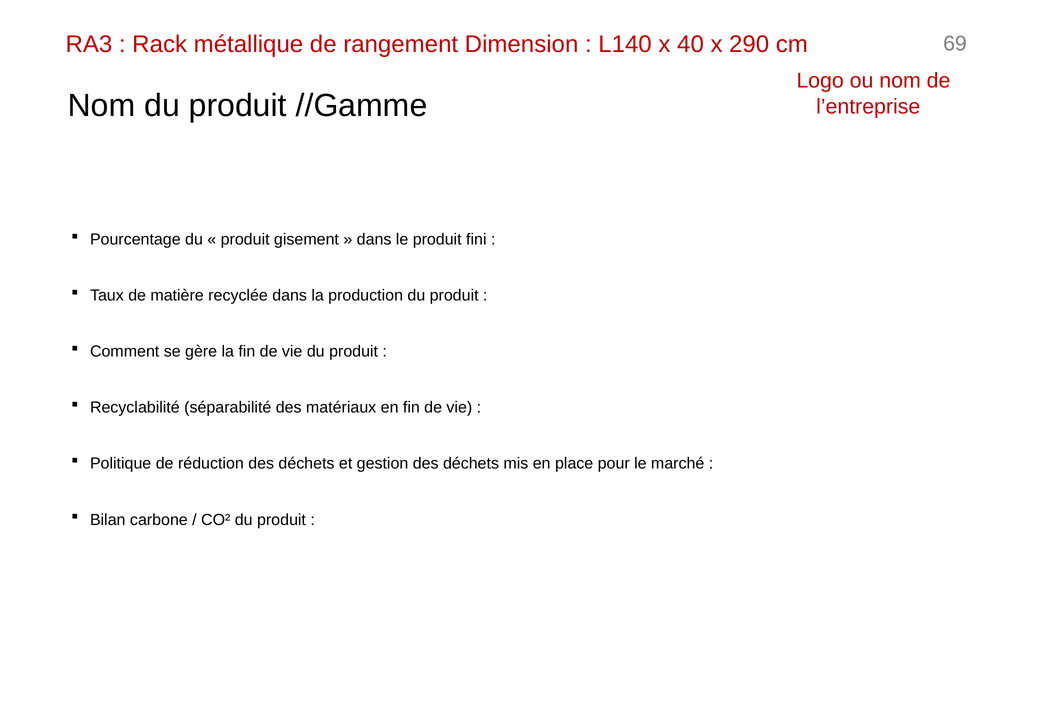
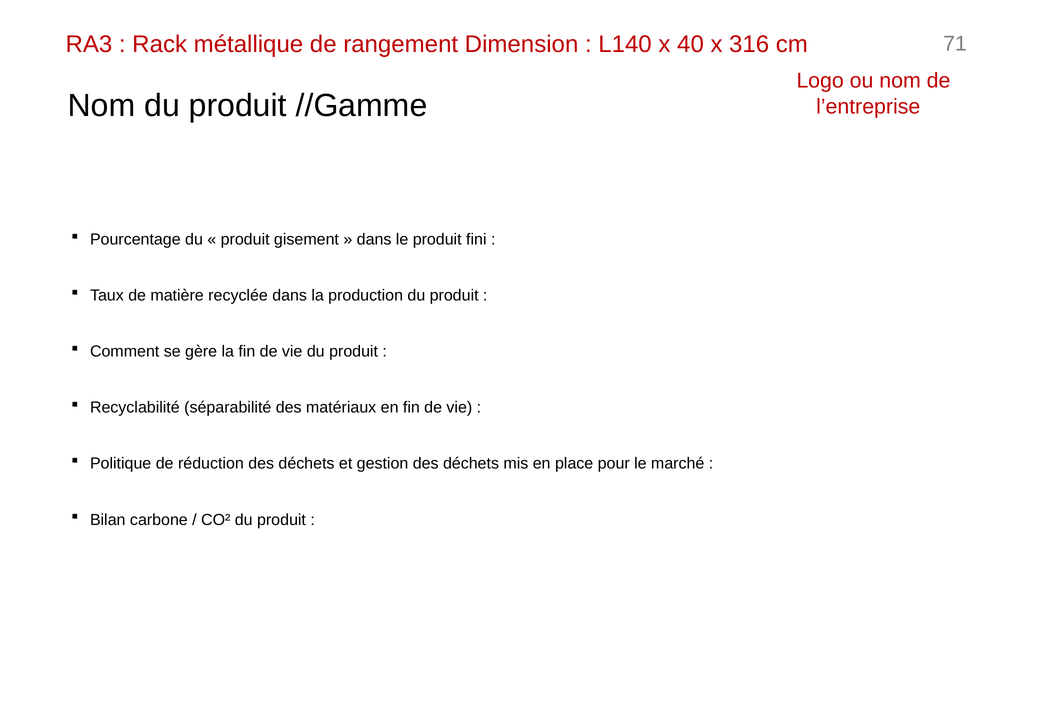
290: 290 -> 316
69: 69 -> 71
